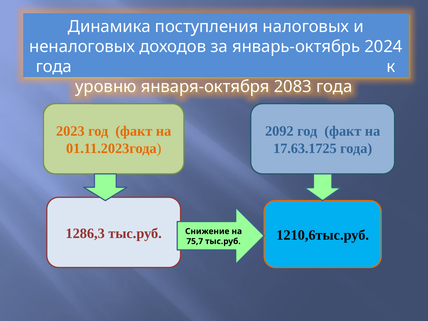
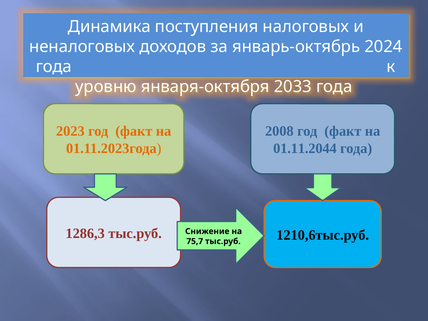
2083: 2083 -> 2033
2092: 2092 -> 2008
17.63.1725: 17.63.1725 -> 01.11.2044
